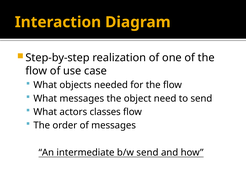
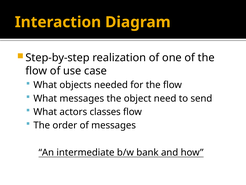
b/w send: send -> bank
